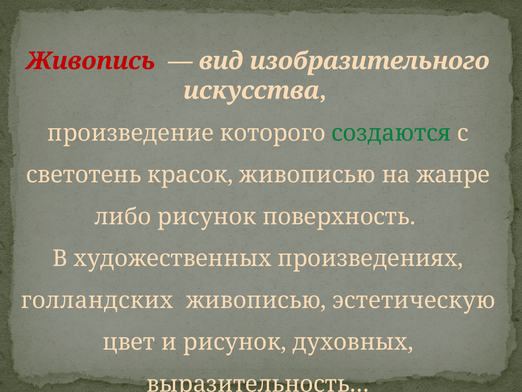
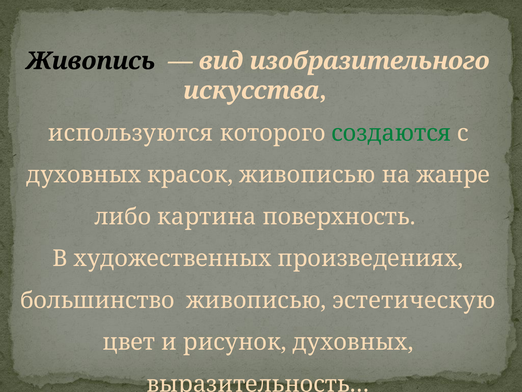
Живопись colour: red -> black
произведение: произведение -> используются
светотень at (84, 175): светотень -> духовных
либо рисунок: рисунок -> картина
голландских: голландских -> большинство
